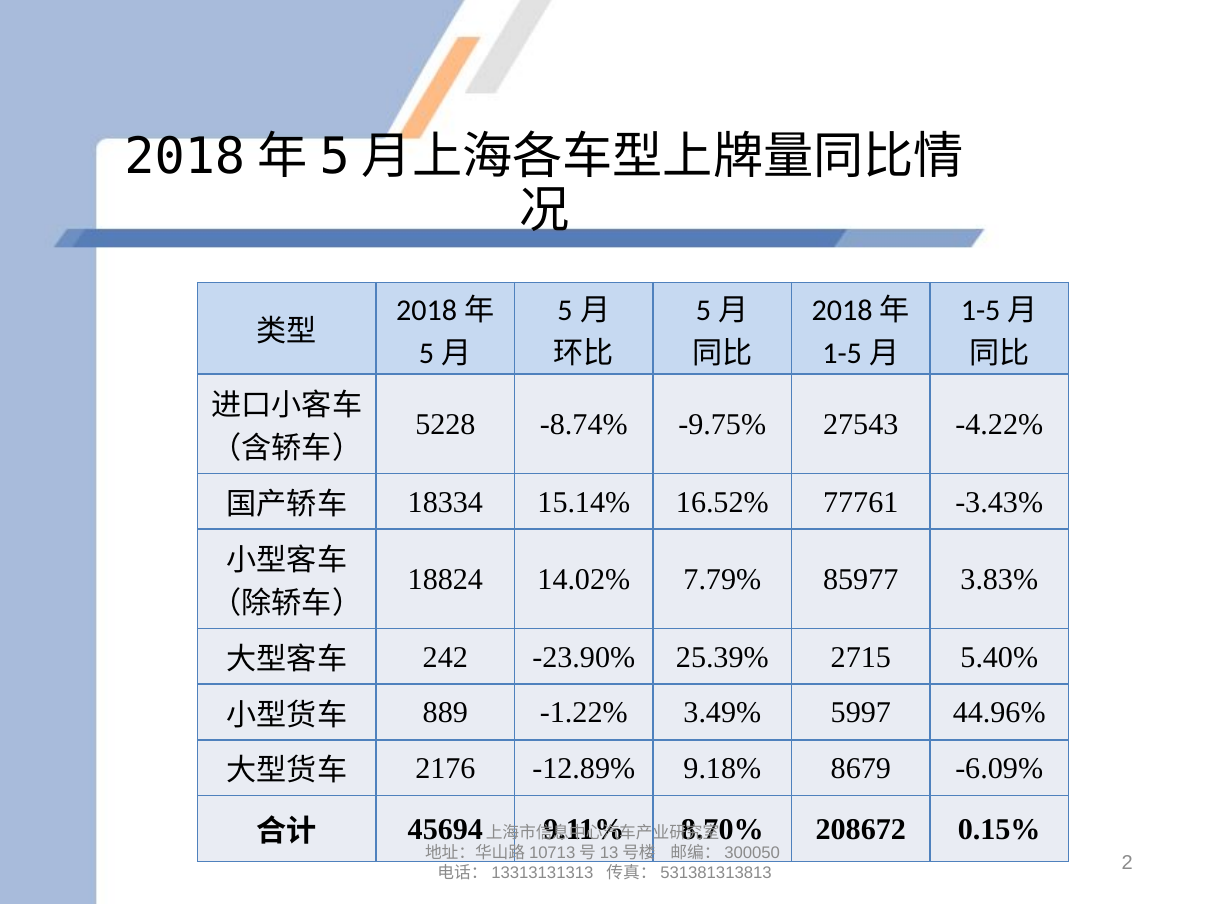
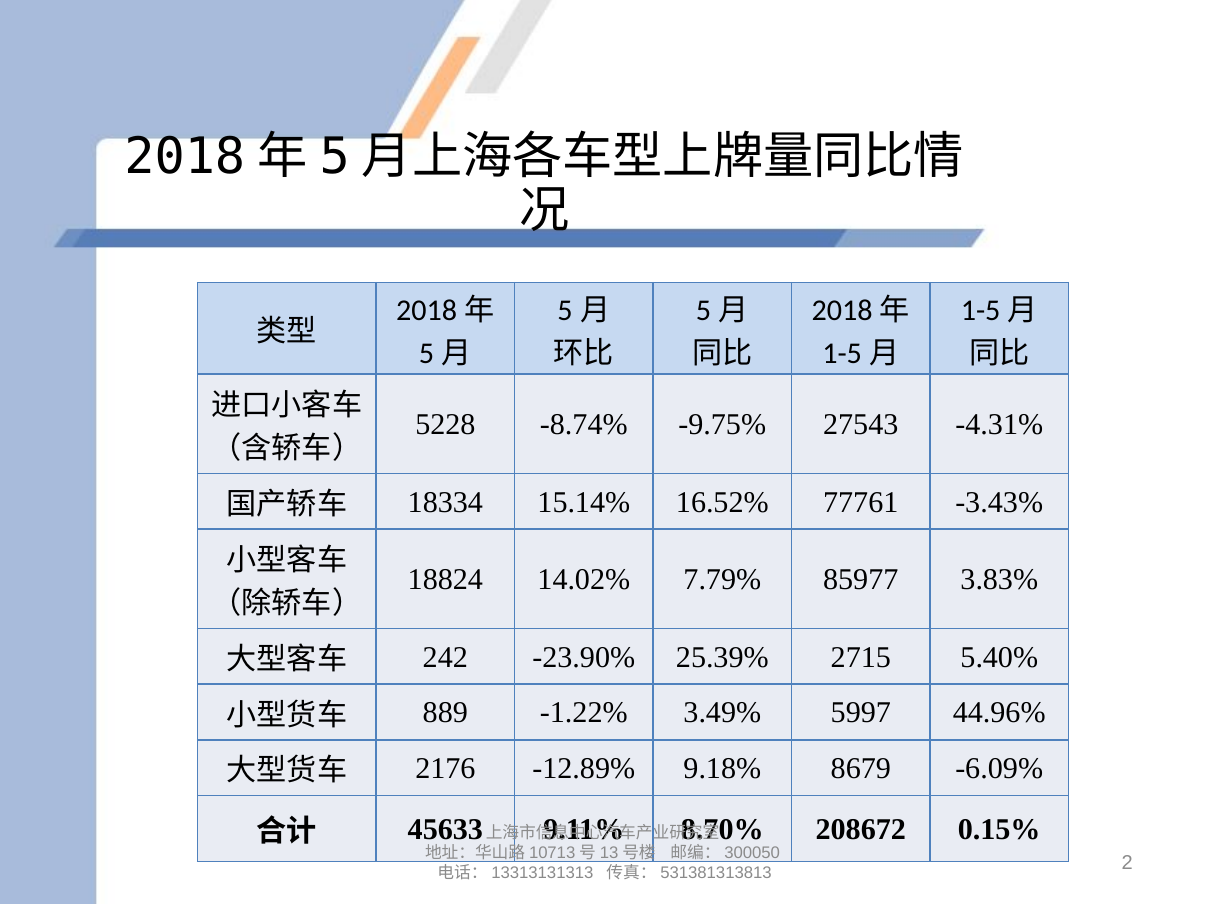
-4.22%: -4.22% -> -4.31%
45694: 45694 -> 45633
